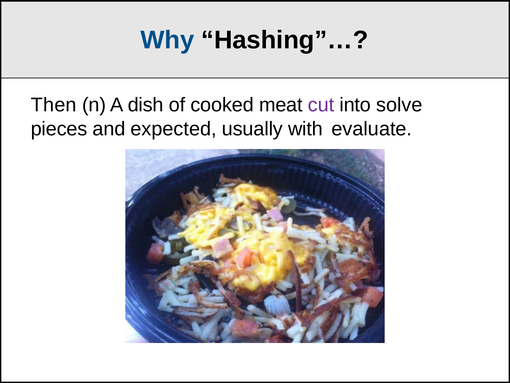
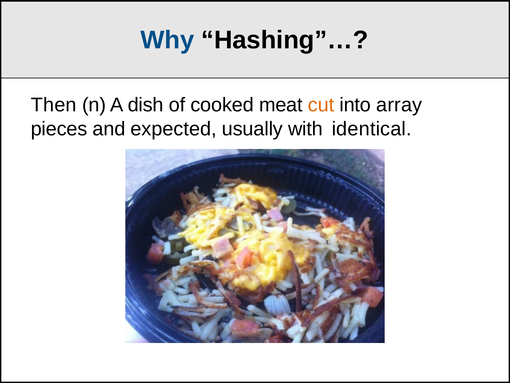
cut colour: purple -> orange
solve: solve -> array
evaluate: evaluate -> identical
